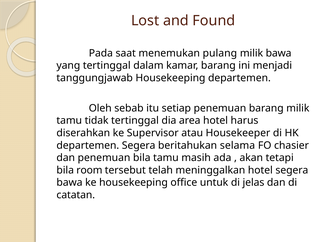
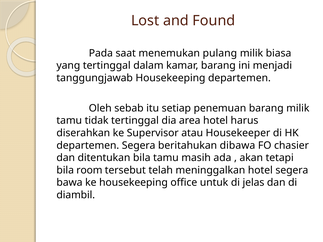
milik bawa: bawa -> biasa
selama: selama -> dibawa
dan penemuan: penemuan -> ditentukan
catatan: catatan -> diambil
